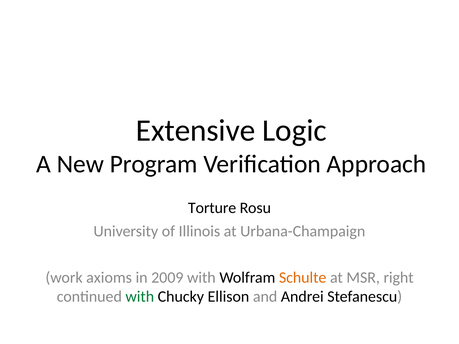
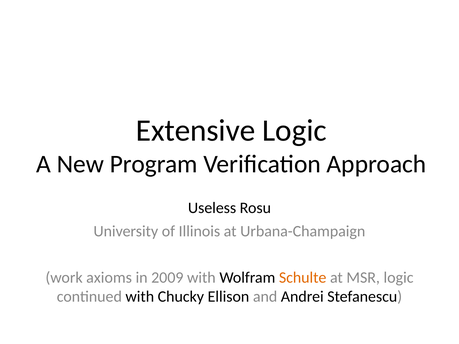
Torture: Torture -> Useless
MSR right: right -> logic
with at (140, 297) colour: green -> black
